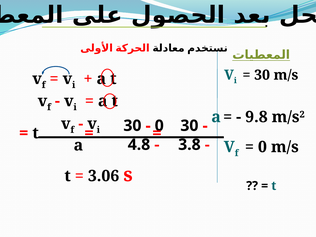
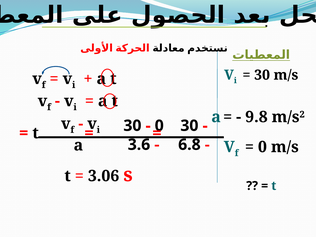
4.8: 4.8 -> 3.6
3.8: 3.8 -> 6.8
